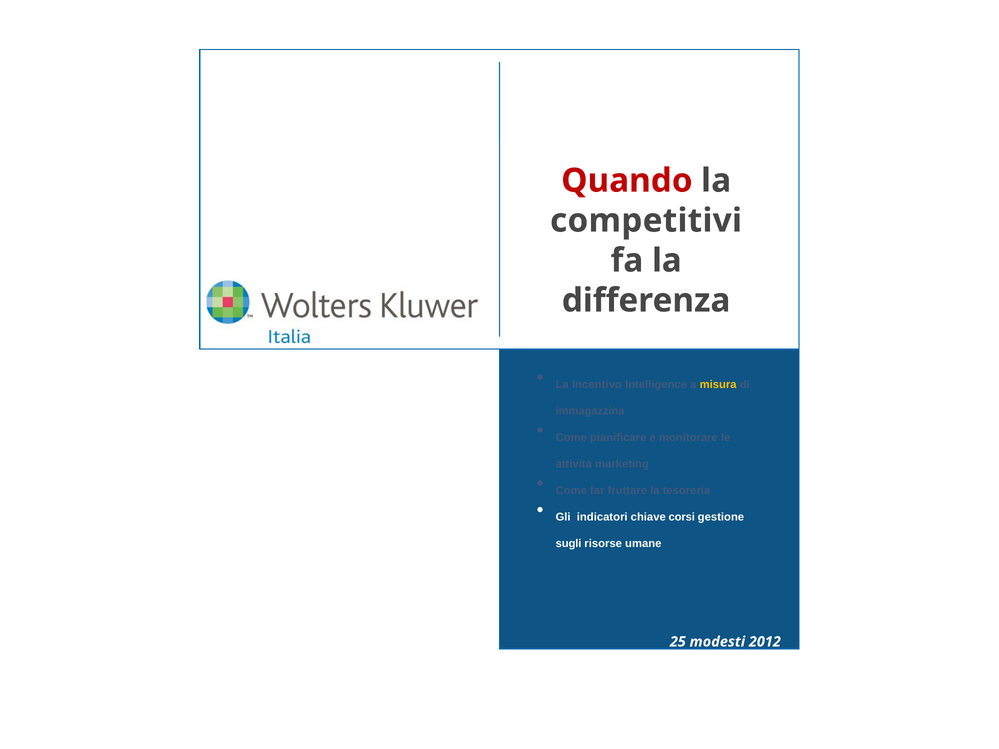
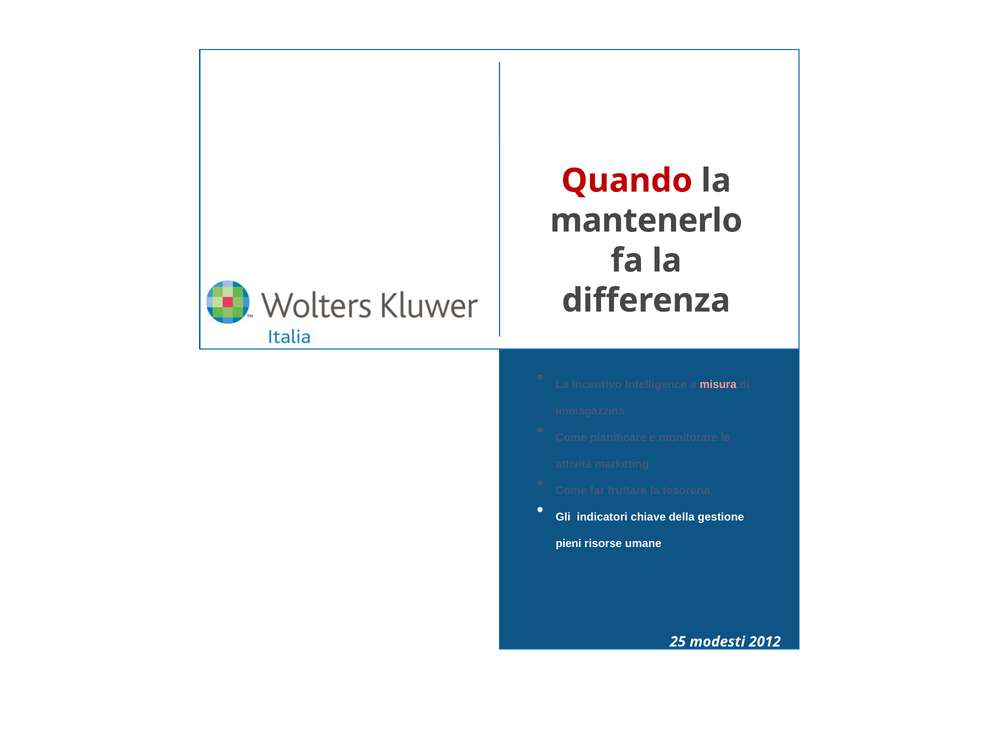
competitivi: competitivi -> mantenerlo
misura colour: yellow -> pink
corsi: corsi -> della
sugli: sugli -> pieni
